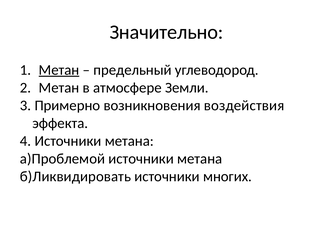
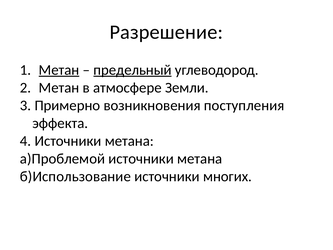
Значительно: Значительно -> Разрешение
предельный underline: none -> present
воздействия: воздействия -> поступления
б)Ликвидировать: б)Ликвидировать -> б)Использование
